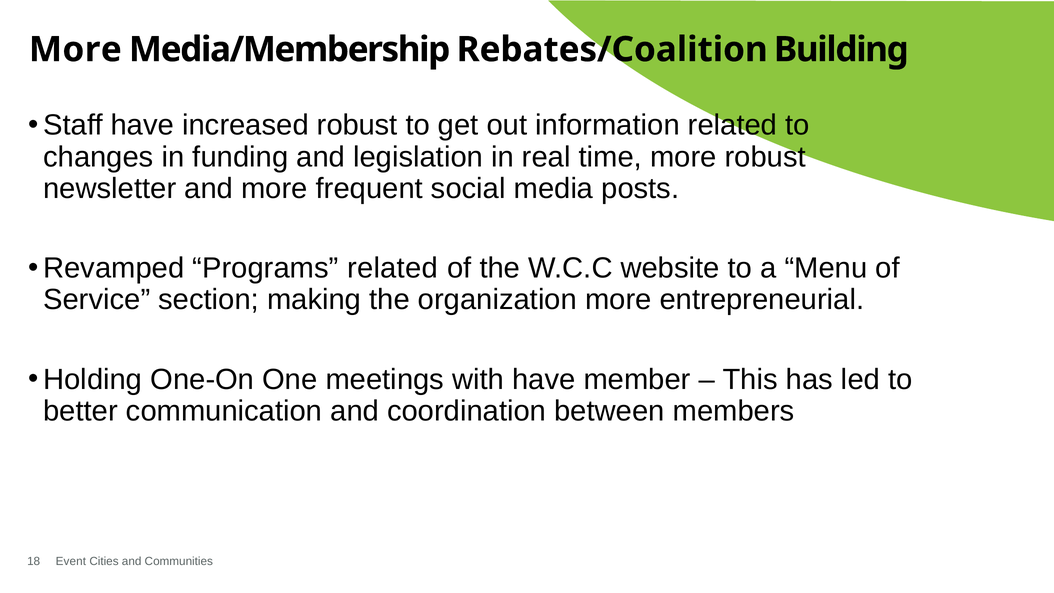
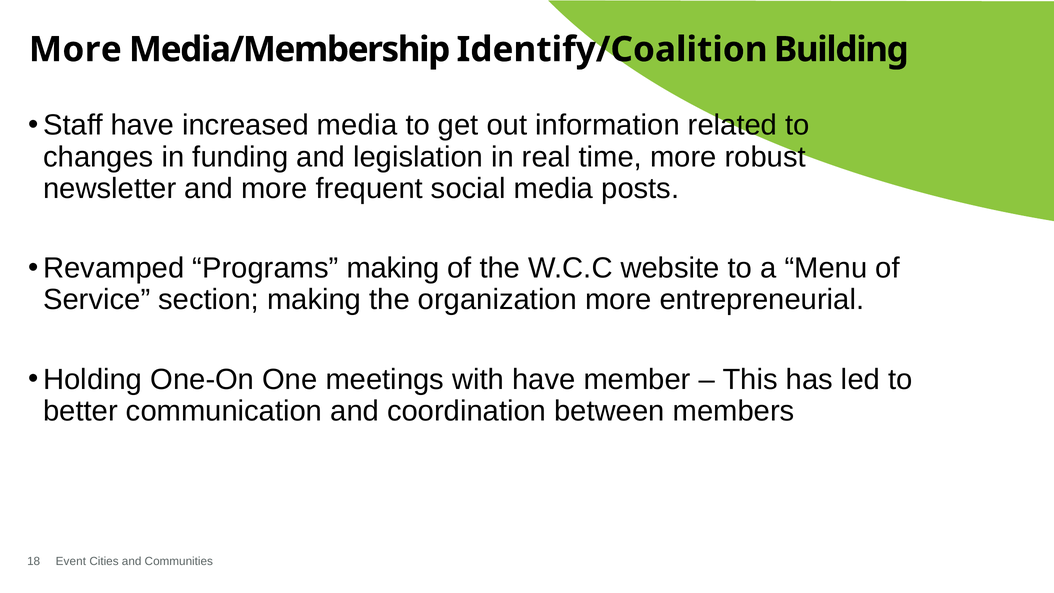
Rebates/Coalition: Rebates/Coalition -> Identify/Coalition
increased robust: robust -> media
Programs related: related -> making
